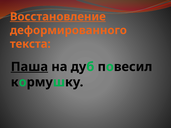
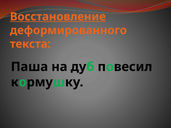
Паша underline: present -> none
